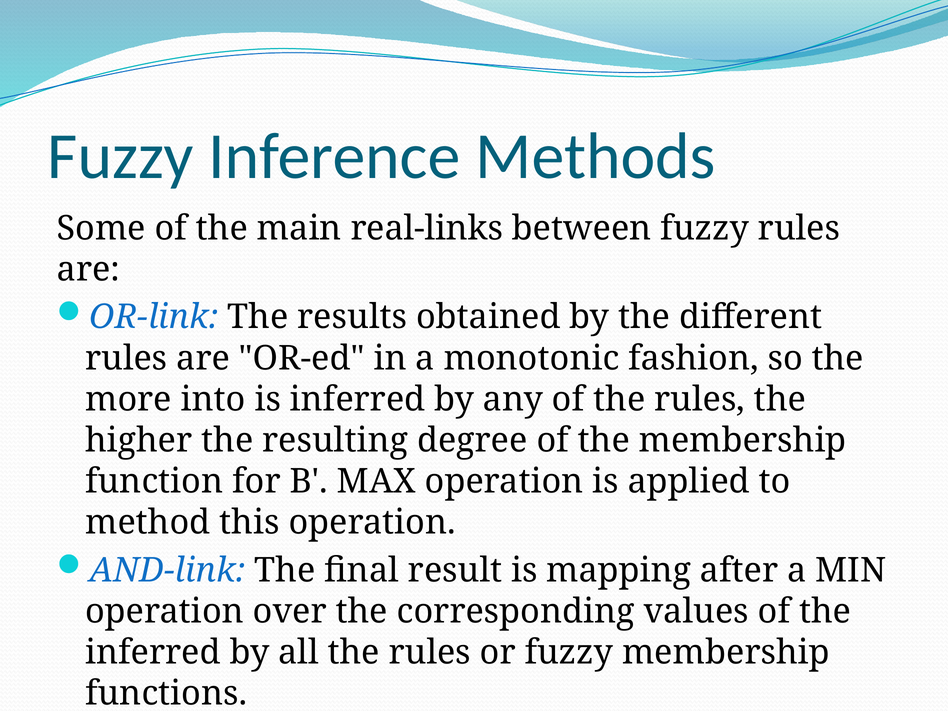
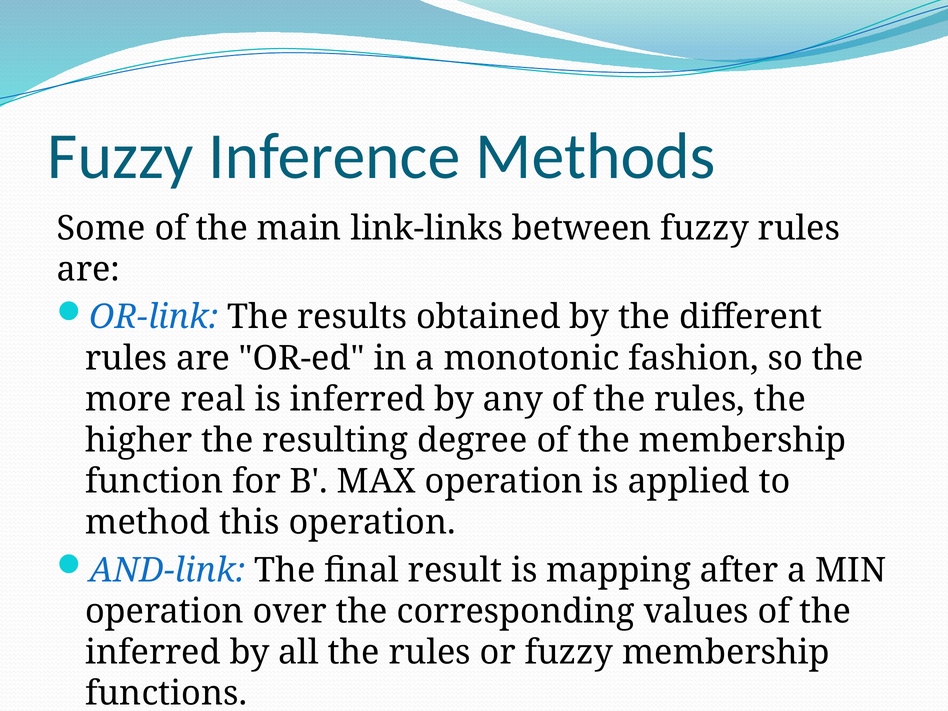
real-links: real-links -> link-links
into: into -> real
